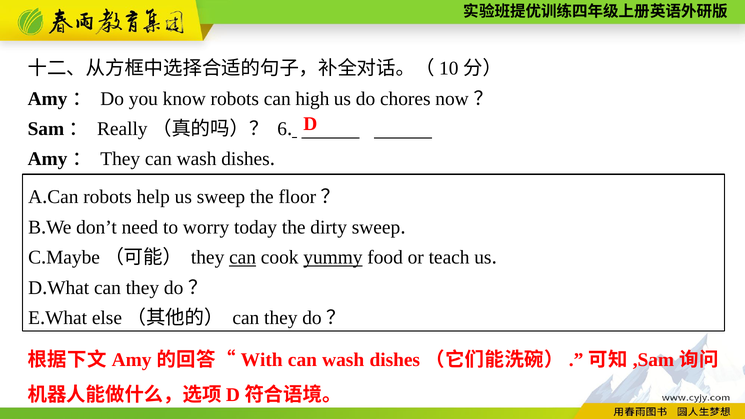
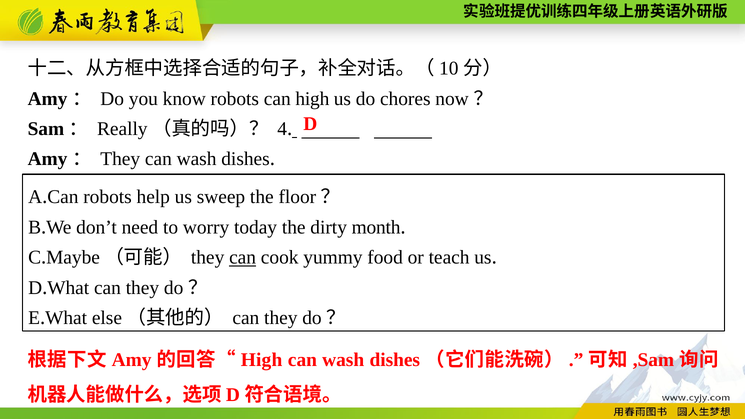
6: 6 -> 4
dirty sweep: sweep -> month
yummy underline: present -> none
With at (262, 360): With -> High
